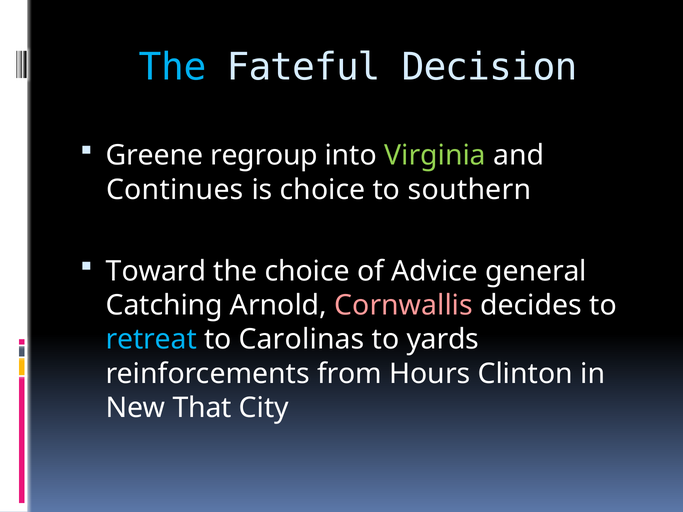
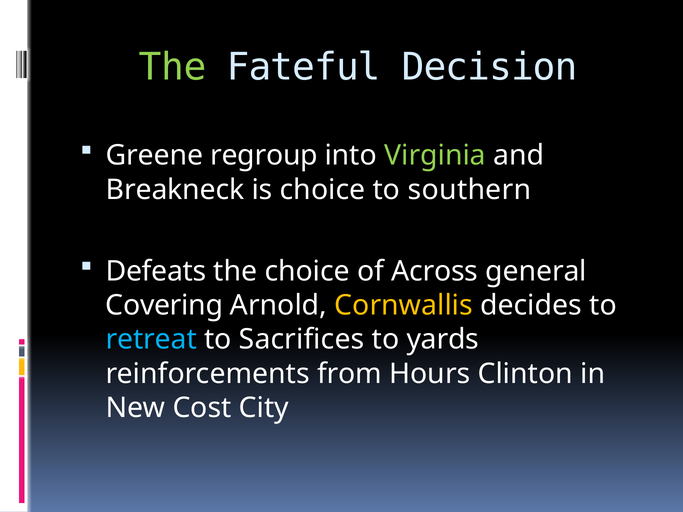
The at (173, 67) colour: light blue -> light green
Continues: Continues -> Breakneck
Toward: Toward -> Defeats
Advice: Advice -> Across
Catching: Catching -> Covering
Cornwallis colour: pink -> yellow
Carolinas: Carolinas -> Sacrifices
That: That -> Cost
